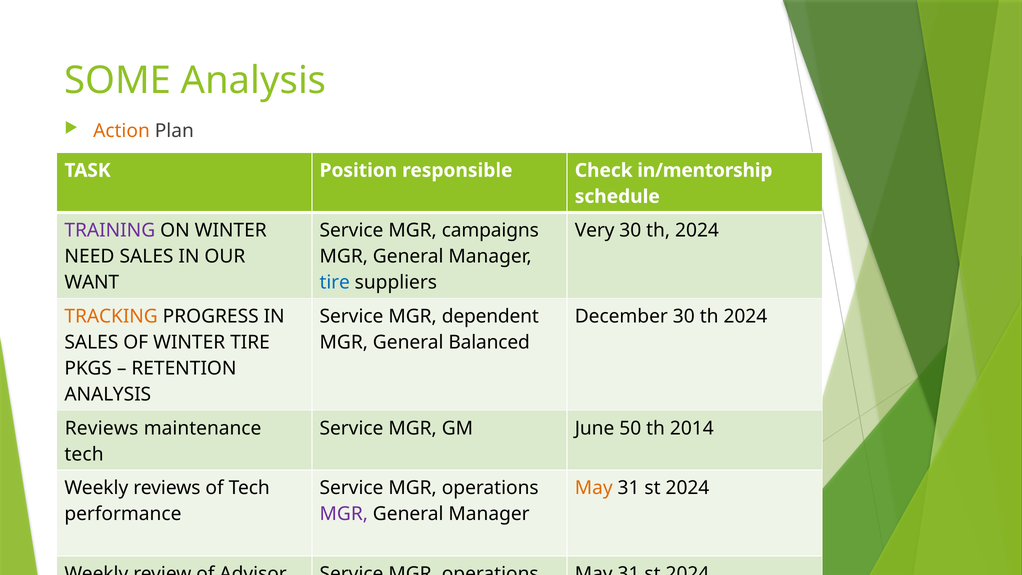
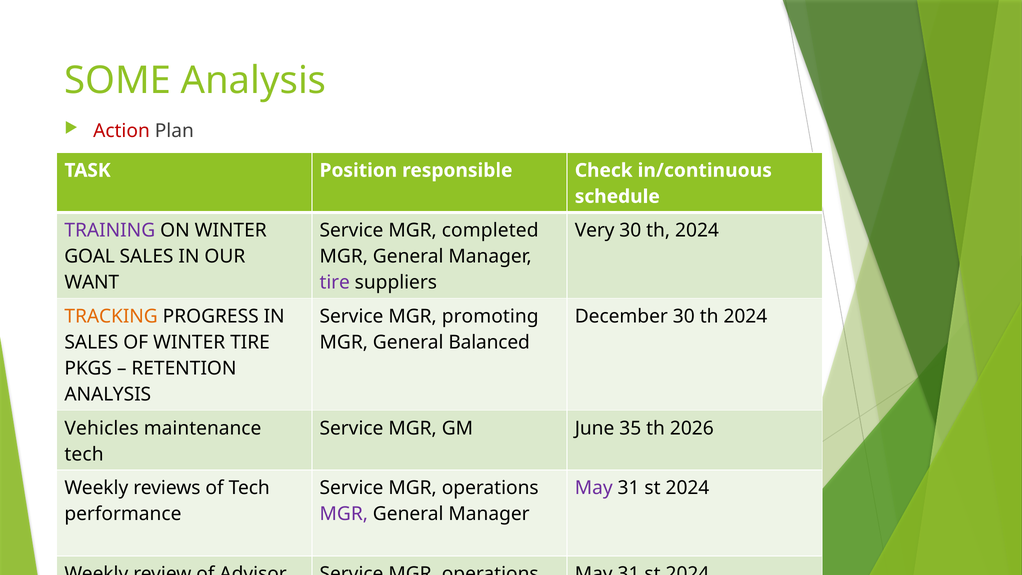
Action colour: orange -> red
in/mentorship: in/mentorship -> in/continuous
campaigns: campaigns -> completed
NEED: NEED -> GOAL
tire at (335, 282) colour: blue -> purple
dependent: dependent -> promoting
Reviews at (102, 428): Reviews -> Vehicles
50: 50 -> 35
2014: 2014 -> 2026
May at (594, 488) colour: orange -> purple
